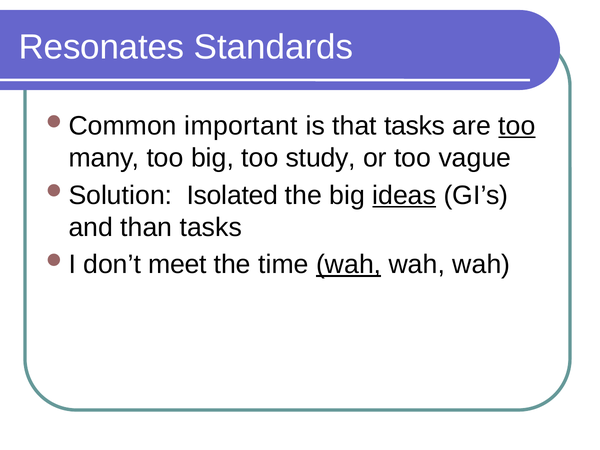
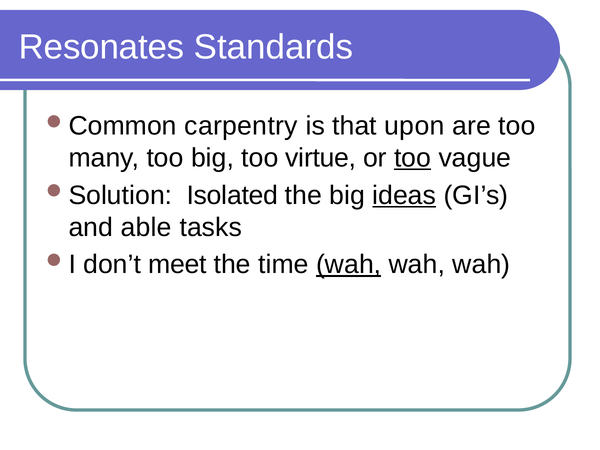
important: important -> carpentry
that tasks: tasks -> upon
too at (517, 126) underline: present -> none
study: study -> virtue
too at (413, 158) underline: none -> present
than: than -> able
